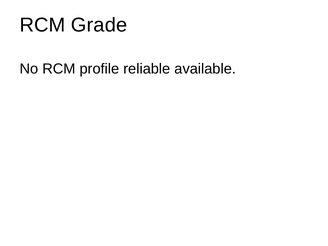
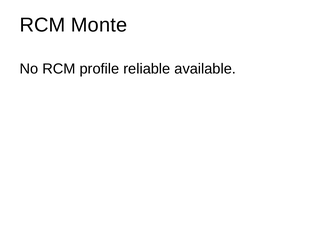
Grade: Grade -> Monte
